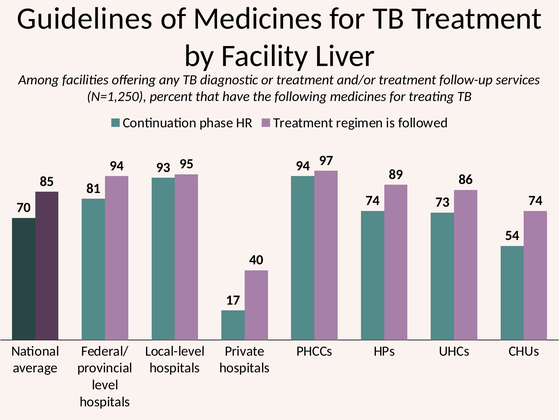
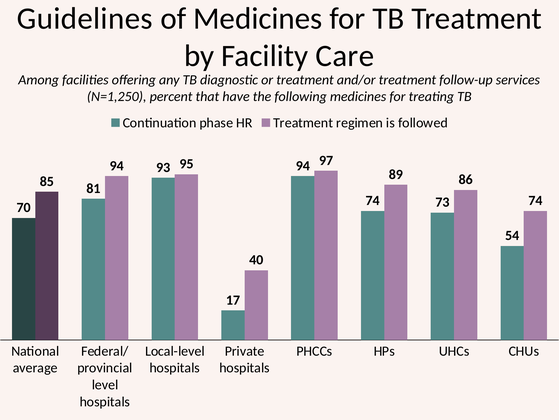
Liver: Liver -> Care
